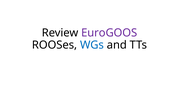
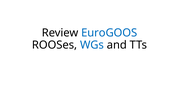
EuroGOOS colour: purple -> blue
